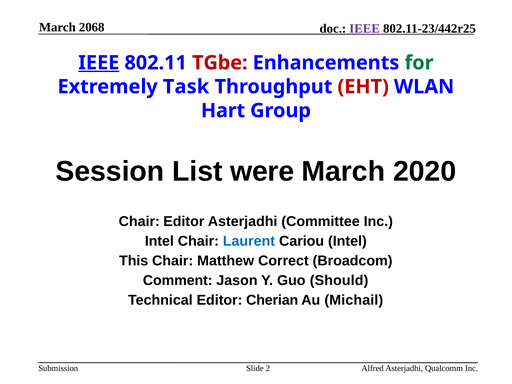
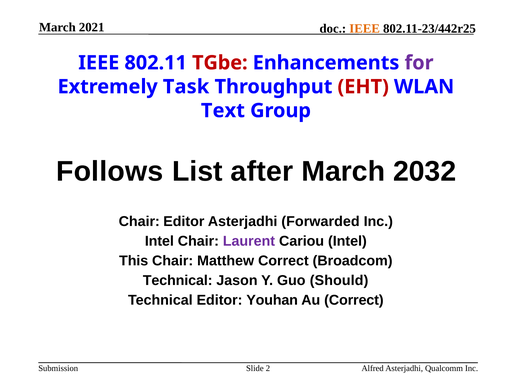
2068: 2068 -> 2021
IEEE at (365, 28) colour: purple -> orange
IEEE at (99, 63) underline: present -> none
for colour: green -> purple
Hart: Hart -> Text
Session: Session -> Follows
were: were -> after
2020: 2020 -> 2032
Committee: Committee -> Forwarded
Laurent colour: blue -> purple
Comment at (178, 280): Comment -> Technical
Cherian: Cherian -> Youhan
Au Michail: Michail -> Correct
